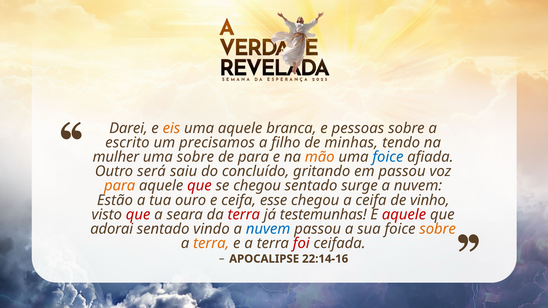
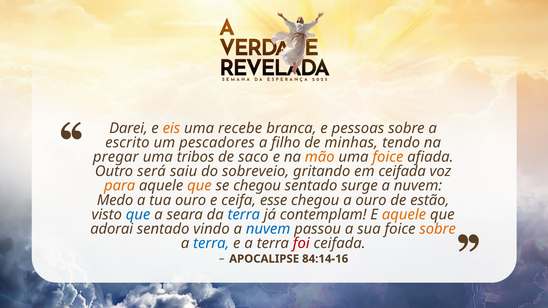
uma aquele: aquele -> recebe
precisamos: precisamos -> pescadores
mulher: mulher -> pregar
uma sobre: sobre -> tribos
de para: para -> saco
foice at (388, 157) colour: blue -> orange
concluído: concluído -> sobreveio
em passou: passou -> ceifada
que at (199, 186) colour: red -> orange
Estão: Estão -> Medo
a ceifa: ceifa -> ouro
vinho: vinho -> estão
que at (138, 215) colour: red -> blue
terra at (244, 215) colour: red -> blue
testemunhas: testemunhas -> contemplam
aquele at (404, 215) colour: red -> orange
terra at (211, 244) colour: orange -> blue
22:14-16: 22:14-16 -> 84:14-16
